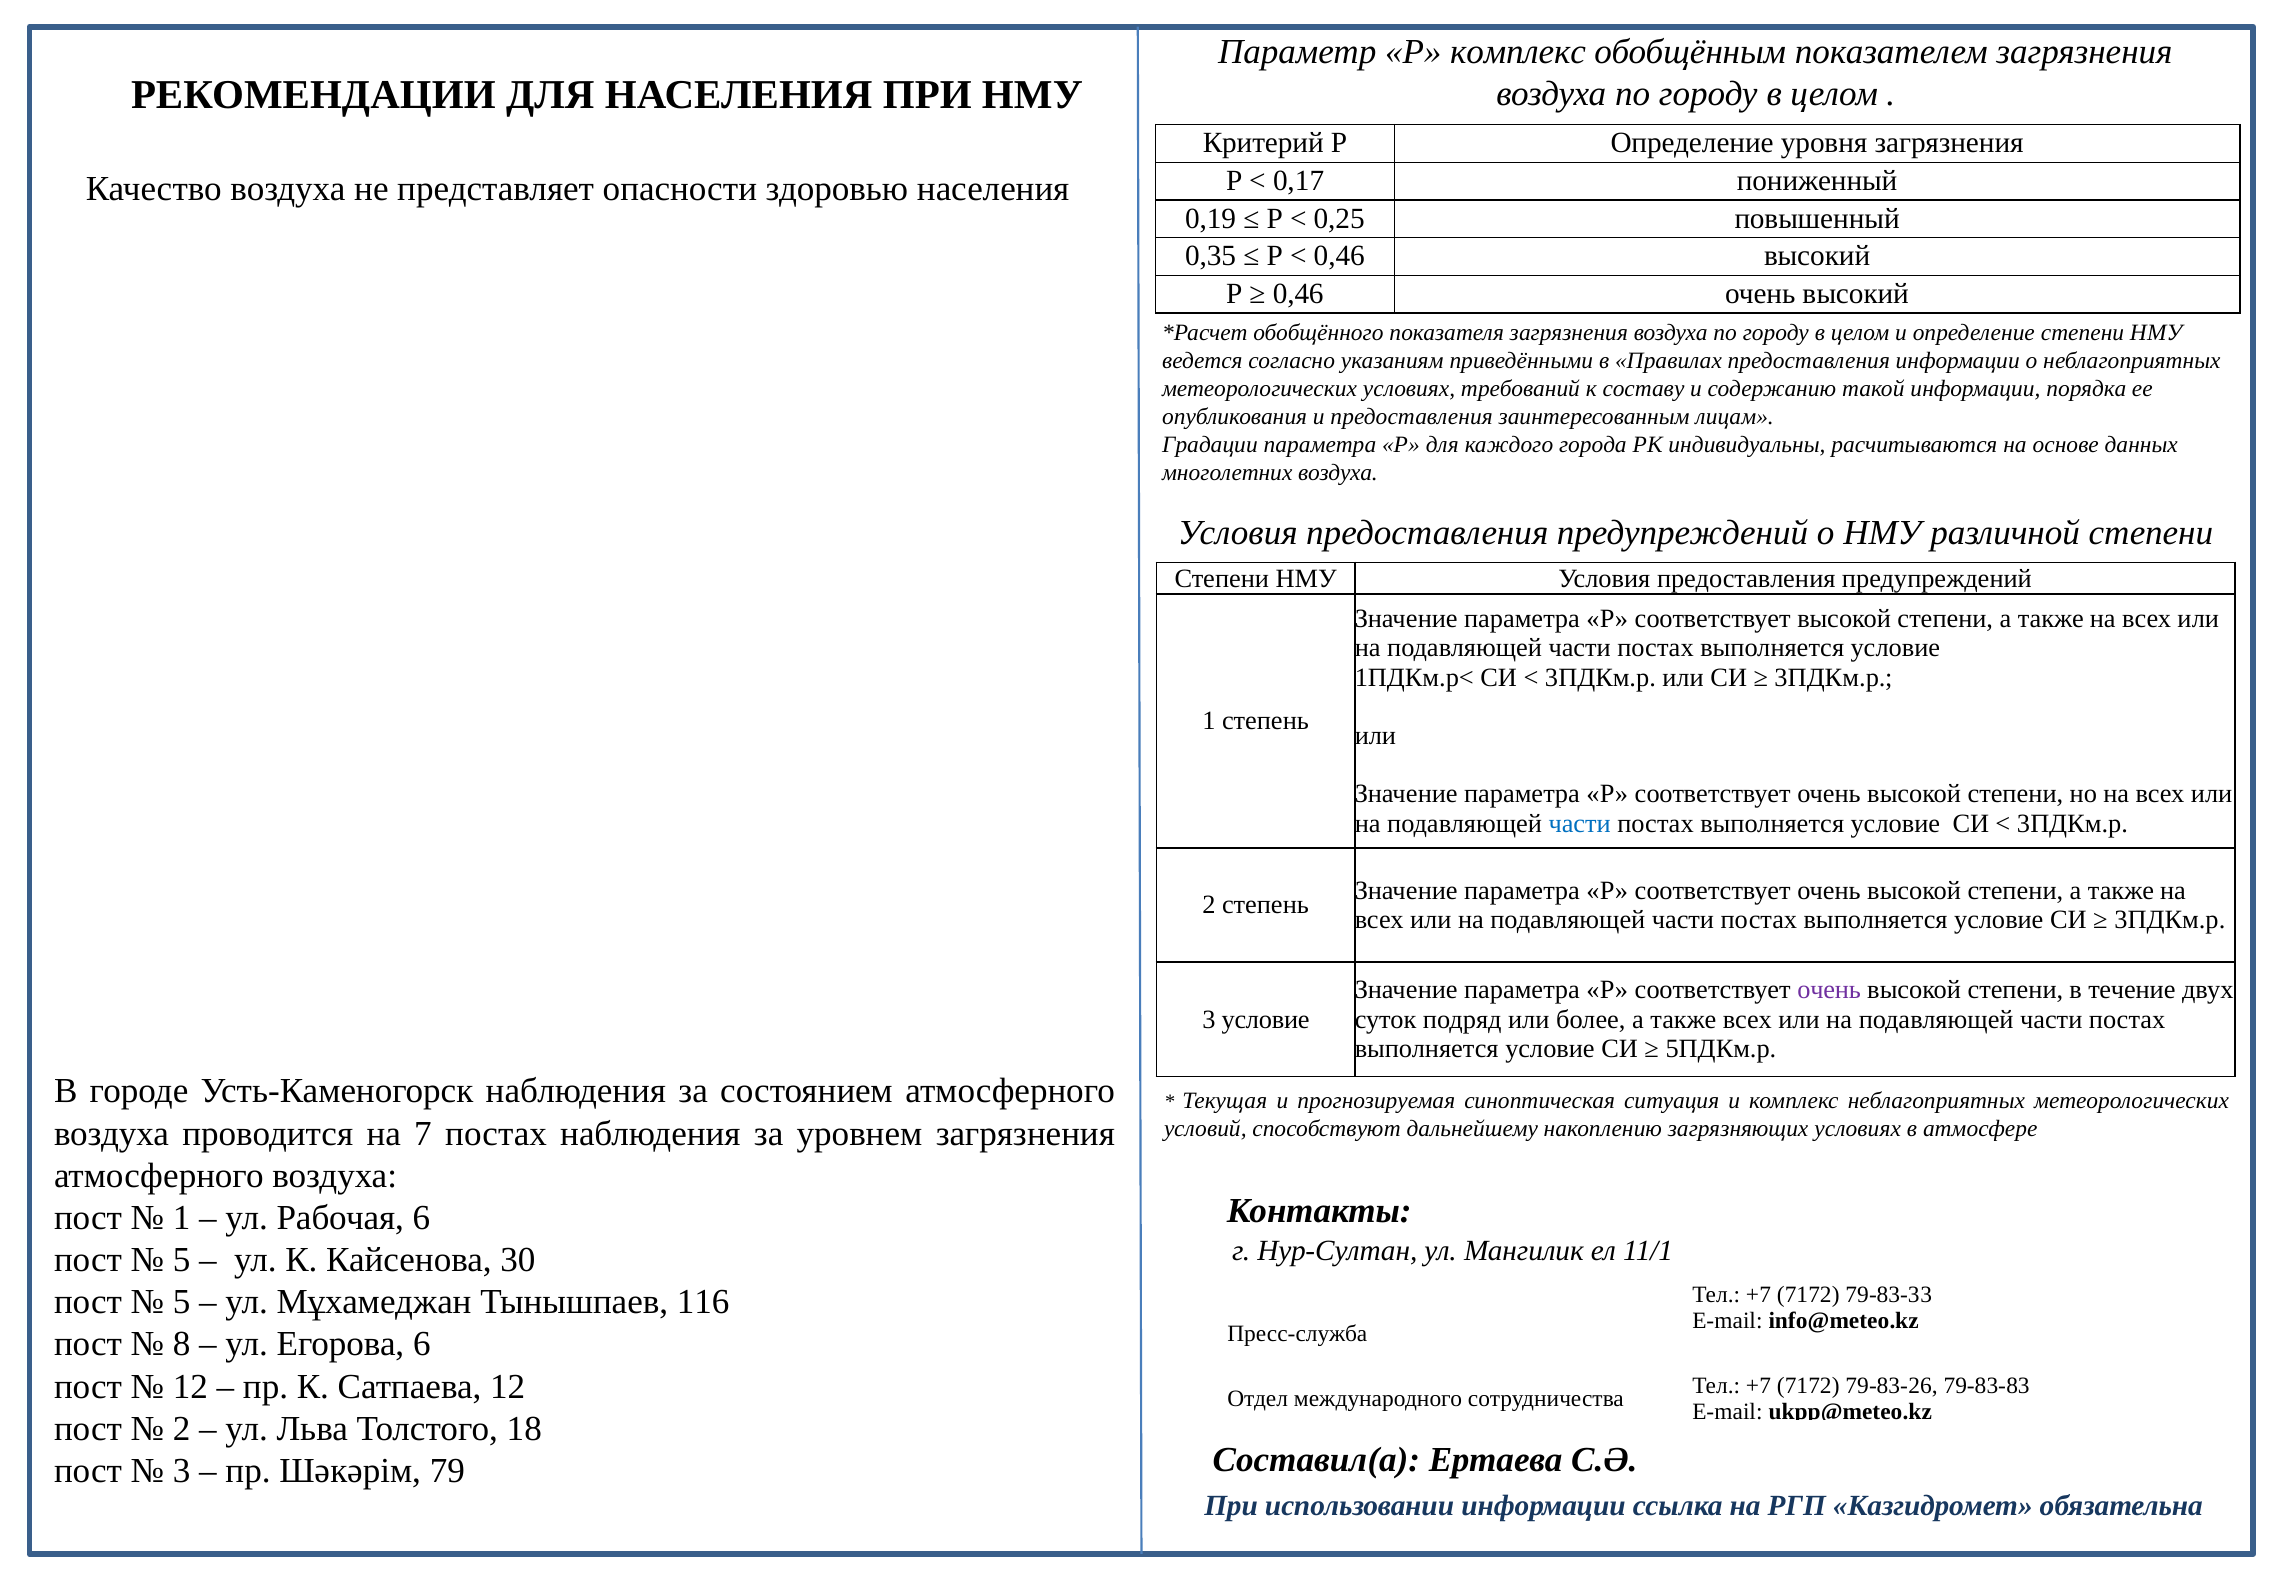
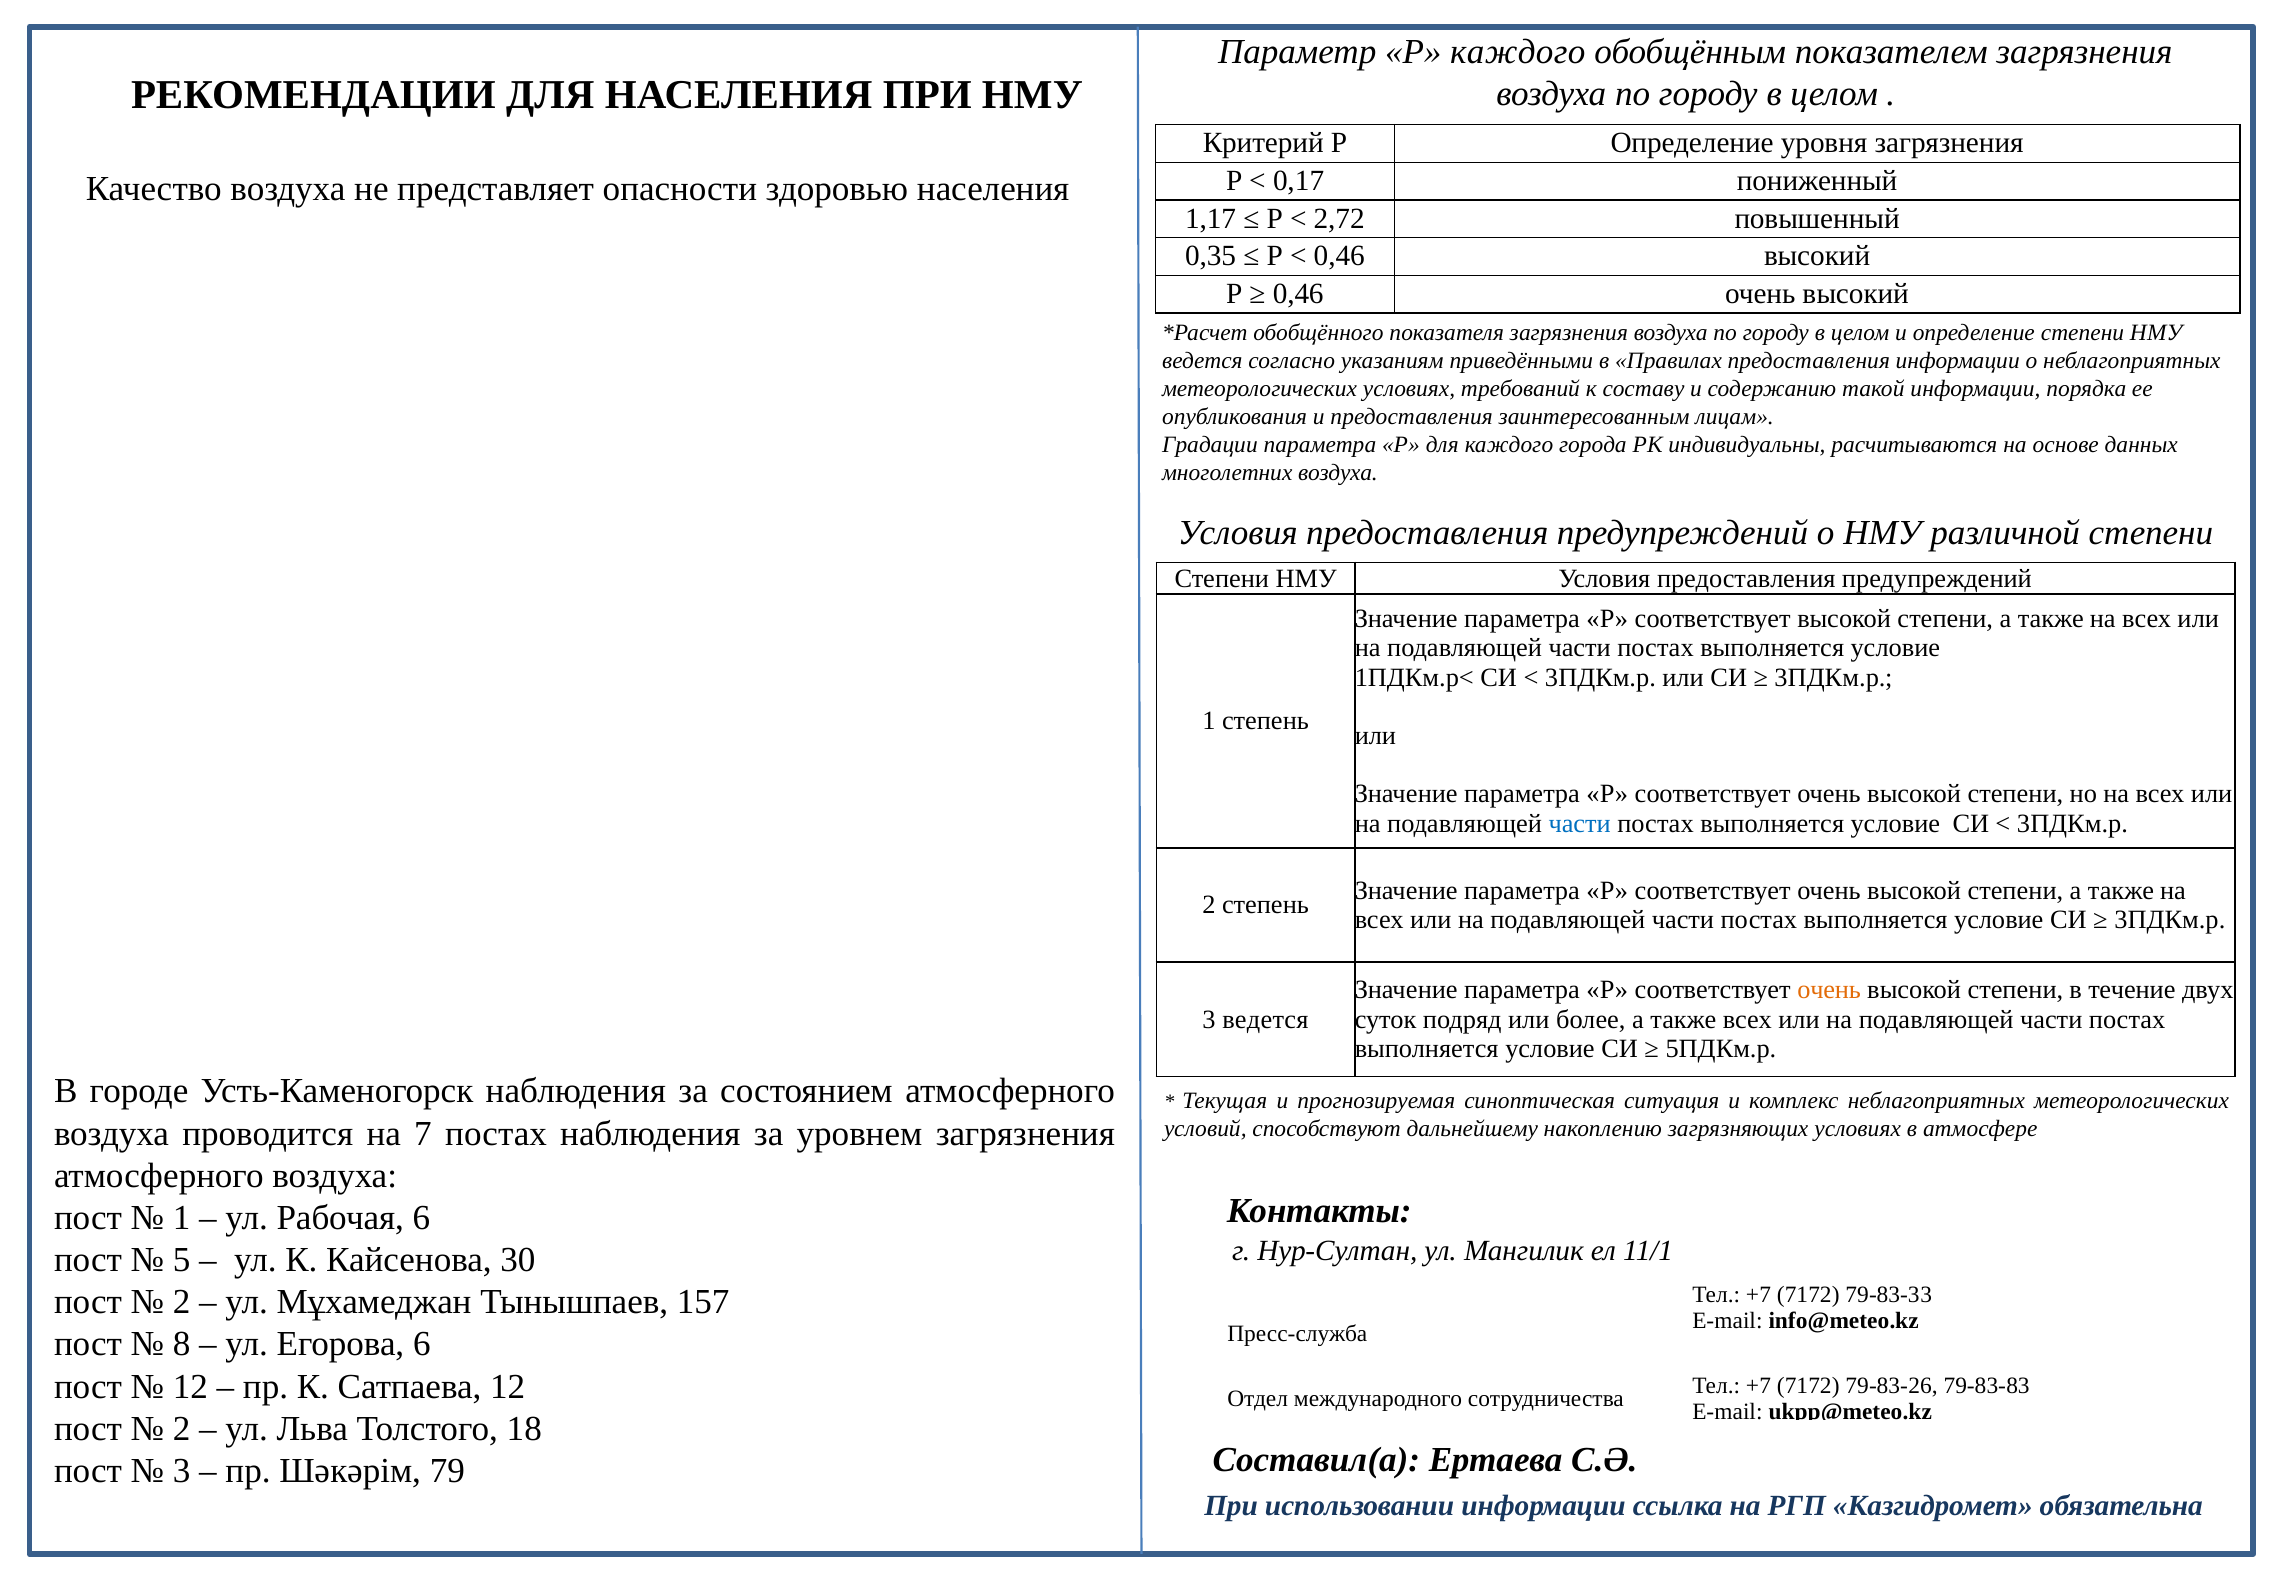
Р комплекс: комплекс -> каждого
0,19: 0,19 -> 1,17
0,25: 0,25 -> 2,72
очень at (1829, 990) colour: purple -> orange
3 условие: условие -> ведется
5 at (182, 1302): 5 -> 2
116: 116 -> 157
